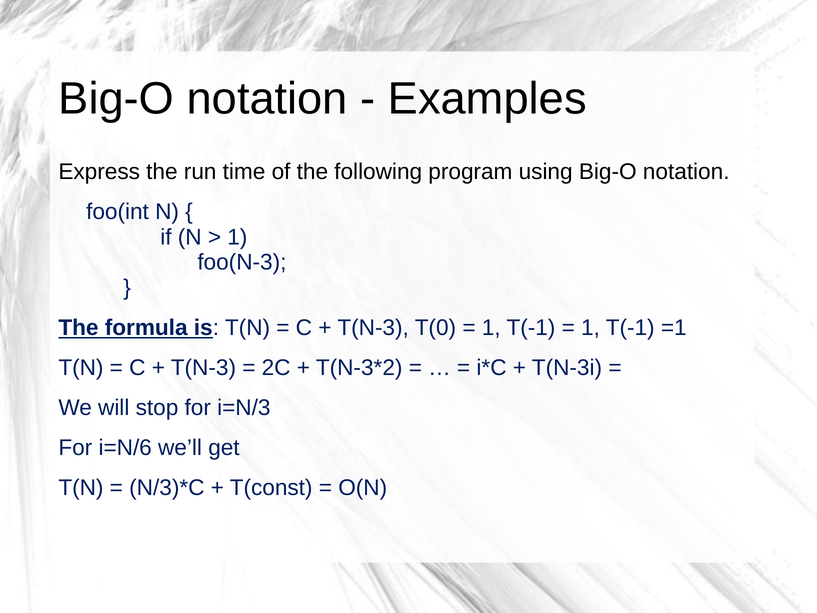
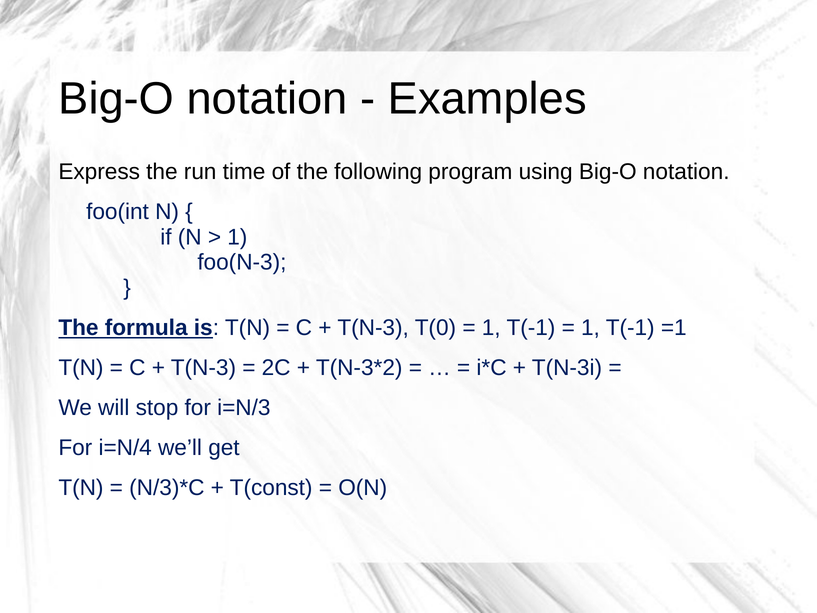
i=N/6: i=N/6 -> i=N/4
